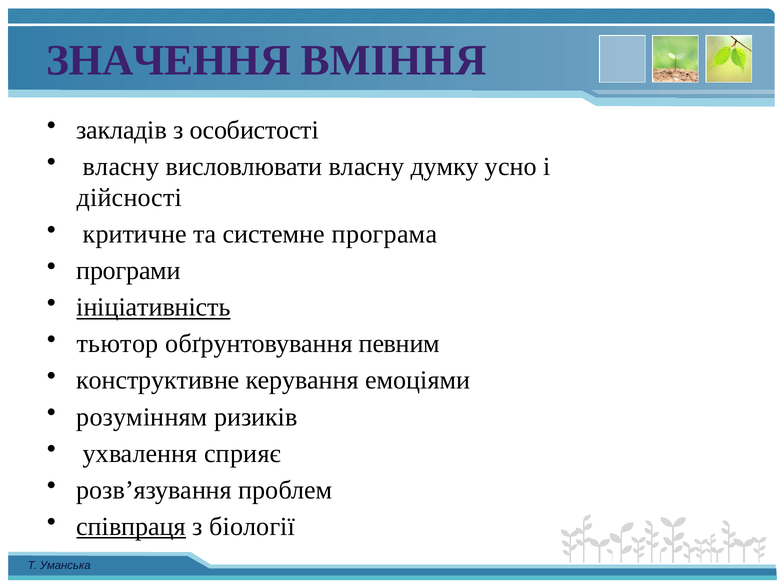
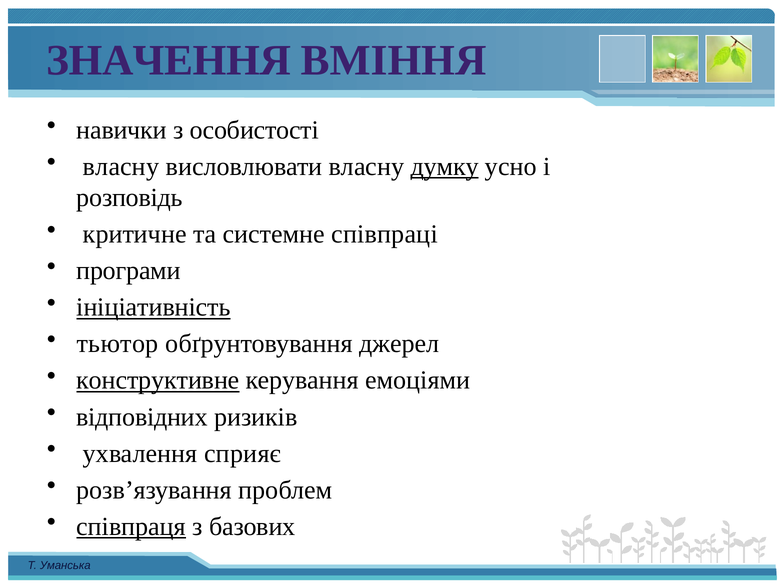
закладів: закладів -> навички
думку underline: none -> present
дійсності: дійсності -> розповідь
програма: програма -> співпраці
певним: певним -> джерел
конструктивне underline: none -> present
розумінням: розумінням -> відповідних
біології: біології -> базових
